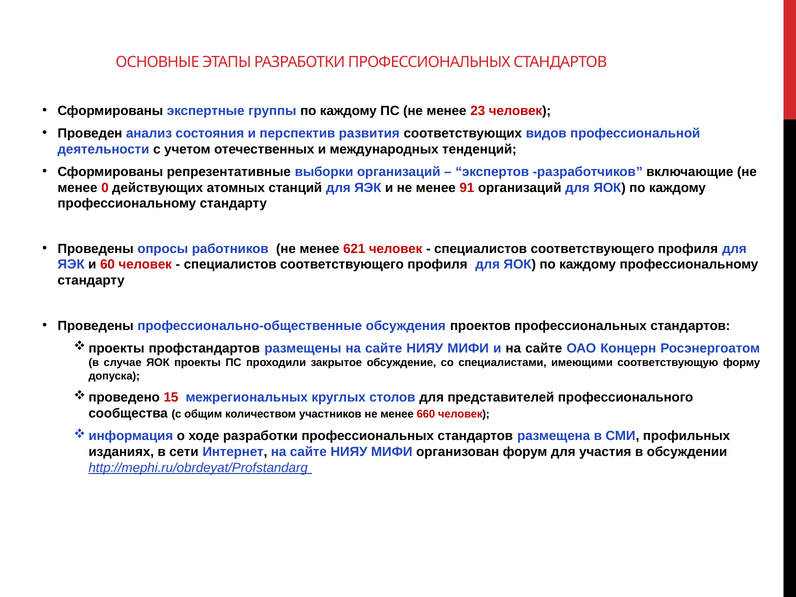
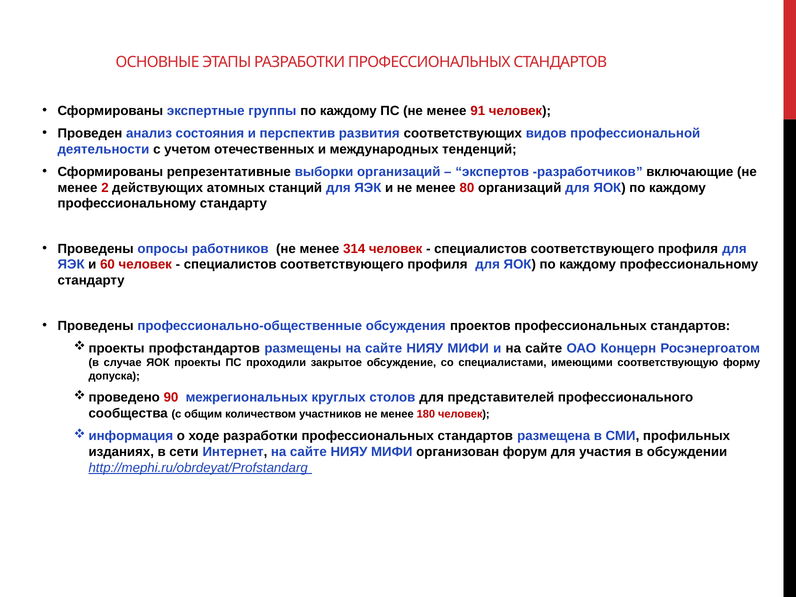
23: 23 -> 91
0: 0 -> 2
91: 91 -> 80
621: 621 -> 314
15: 15 -> 90
660: 660 -> 180
